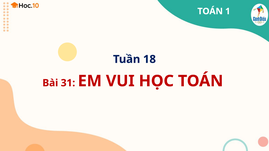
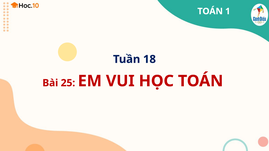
31: 31 -> 25
